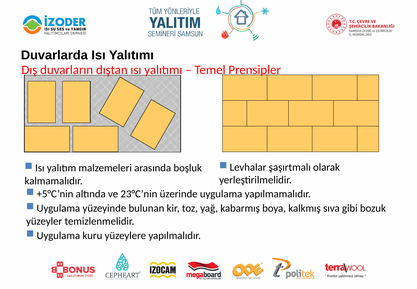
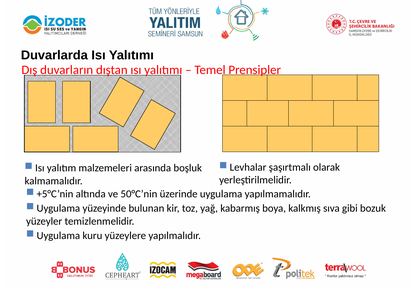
23°C’nin: 23°C’nin -> 50°C’nin
